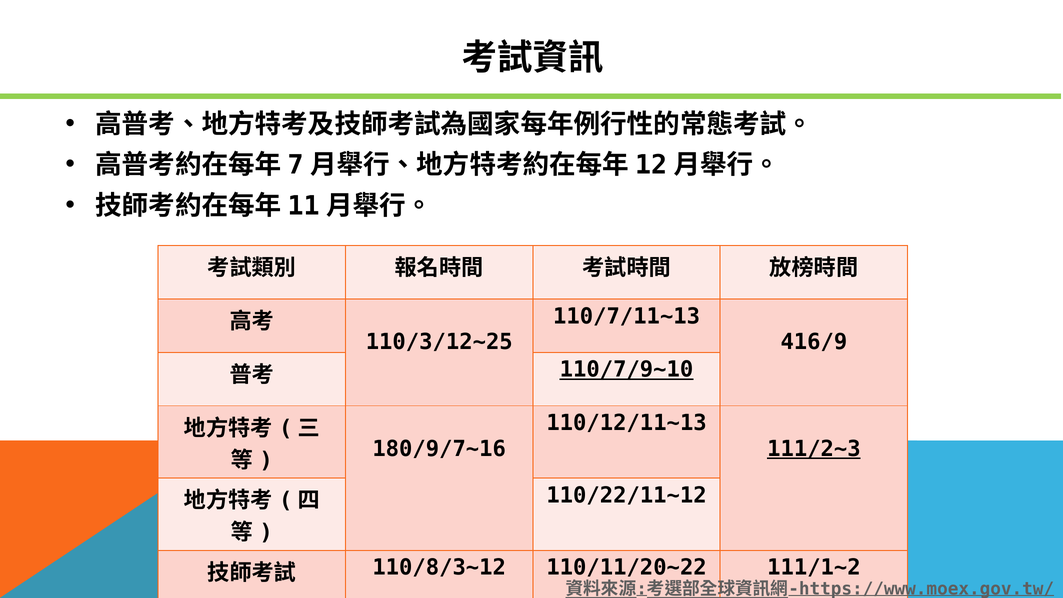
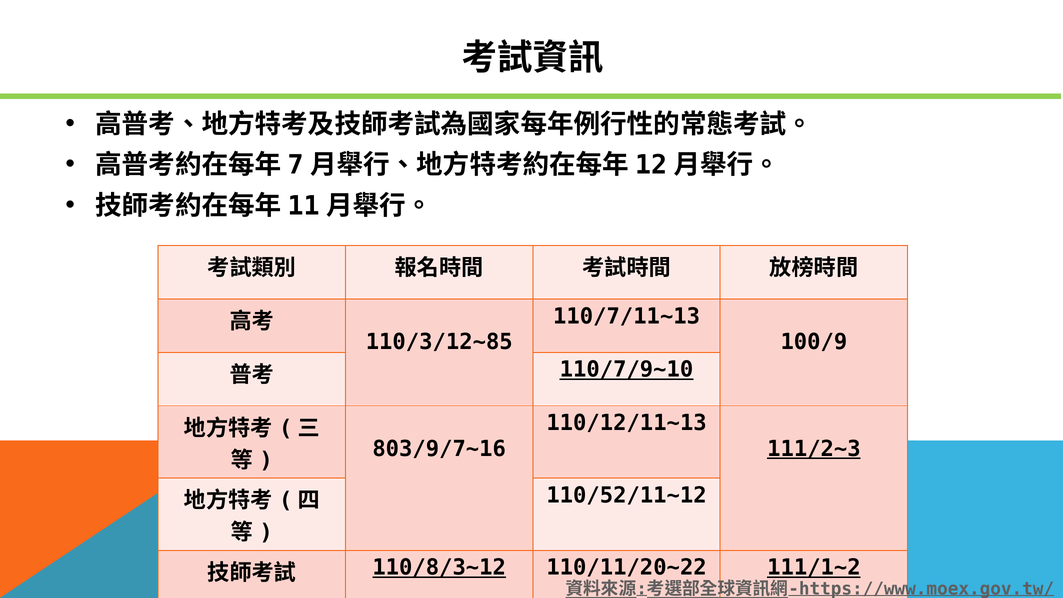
110/3/12~25: 110/3/12~25 -> 110/3/12~85
416/9: 416/9 -> 100/9
180/9/7~16: 180/9/7~16 -> 803/9/7~16
110/22/11~12: 110/22/11~12 -> 110/52/11~12
110/8/3~12 underline: none -> present
111/1~2 underline: none -> present
